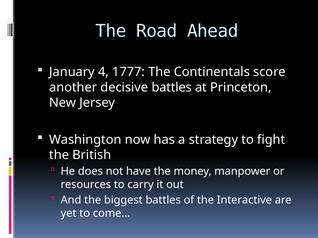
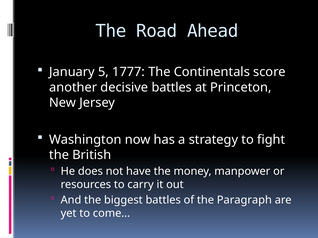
4: 4 -> 5
Interactive: Interactive -> Paragraph
